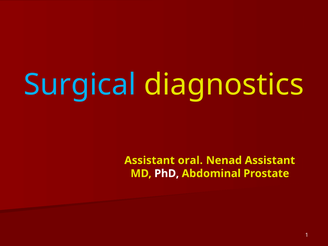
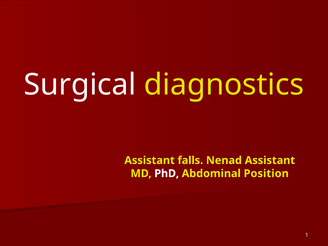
Surgical colour: light blue -> white
oral: oral -> falls
Prostate: Prostate -> Position
